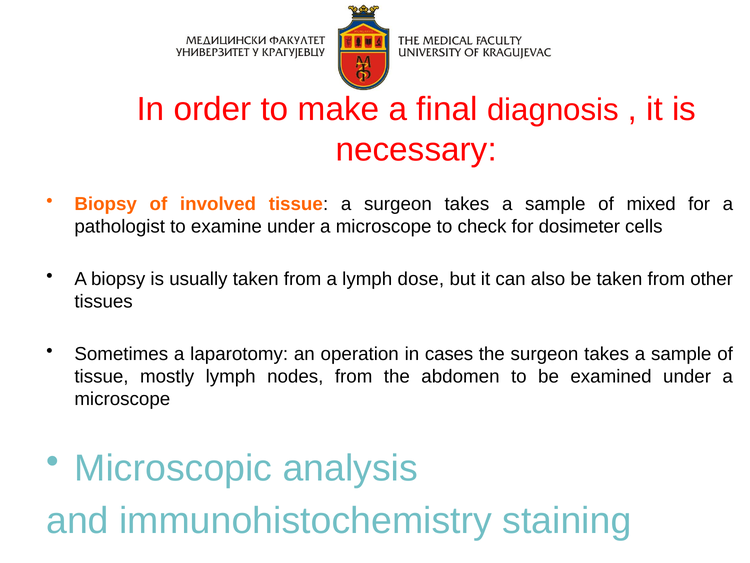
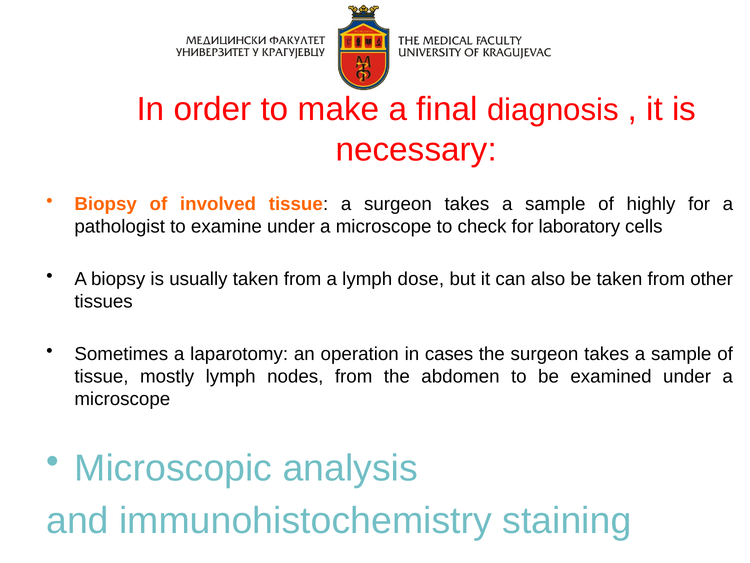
mixed: mixed -> highly
dosimeter: dosimeter -> laboratory
